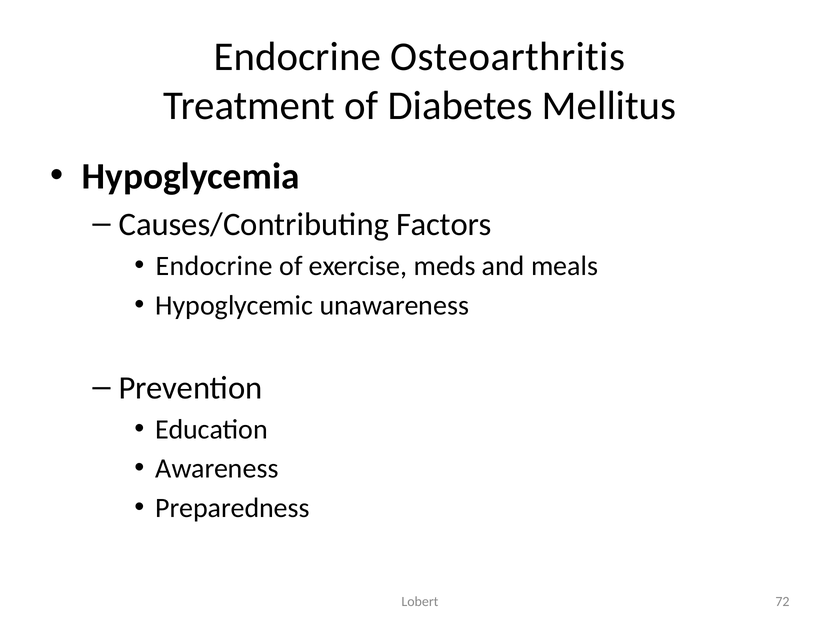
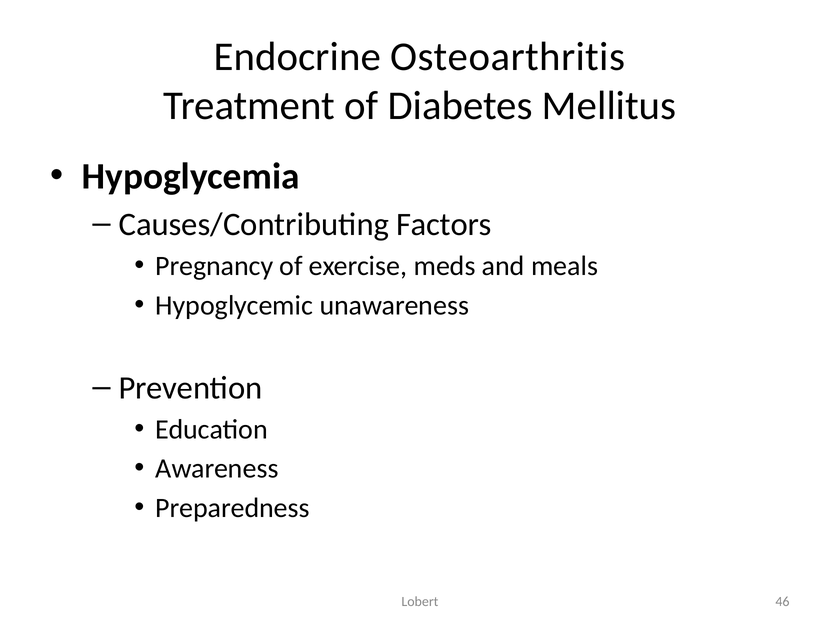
Endocrine at (214, 266): Endocrine -> Pregnancy
72: 72 -> 46
